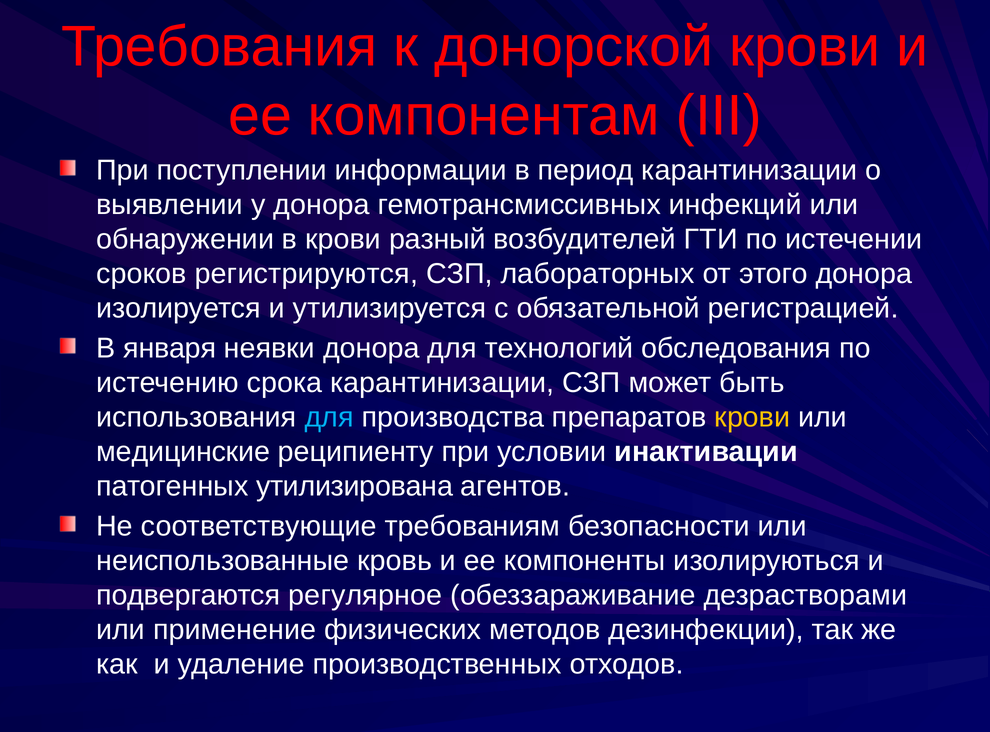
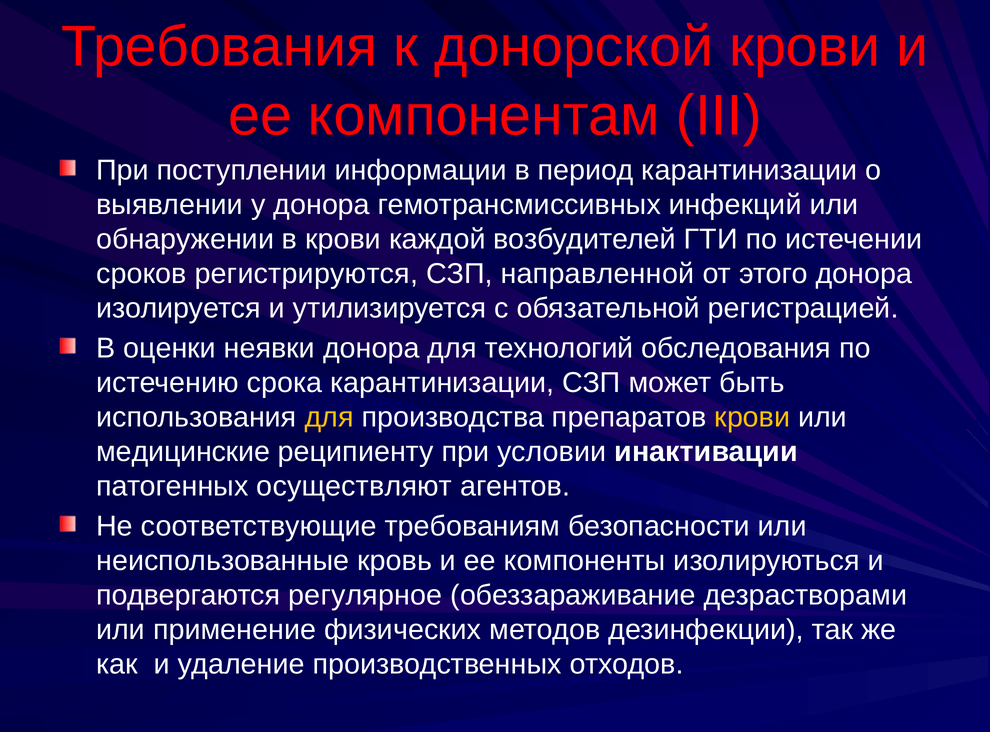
разный: разный -> каждой
лабораторных: лабораторных -> направленной
января: января -> оценки
для at (329, 417) colour: light blue -> yellow
утилизирована: утилизирована -> осуществляют
